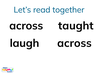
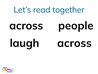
taught: taught -> people
